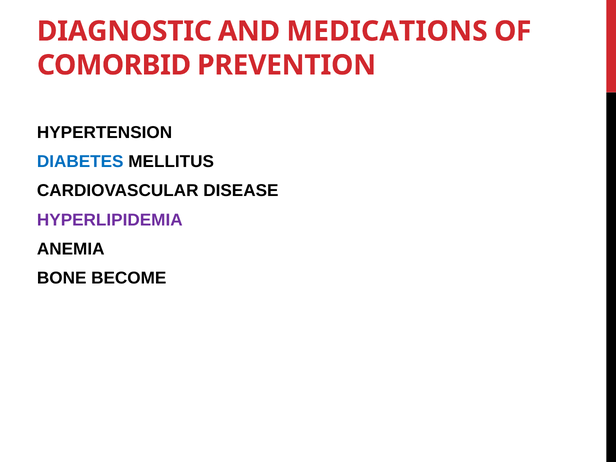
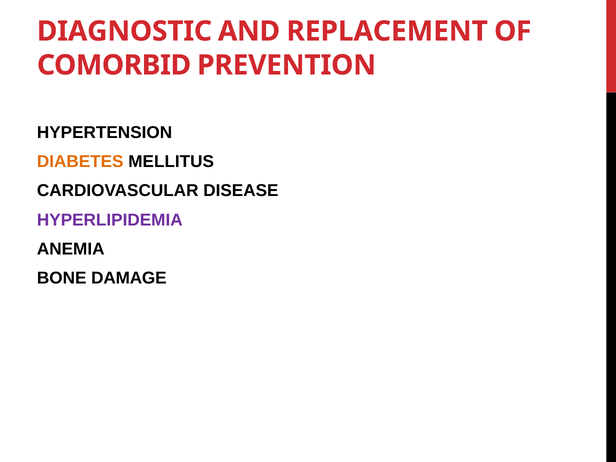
MEDICATIONS: MEDICATIONS -> REPLACEMENT
DIABETES colour: blue -> orange
BECOME: BECOME -> DAMAGE
